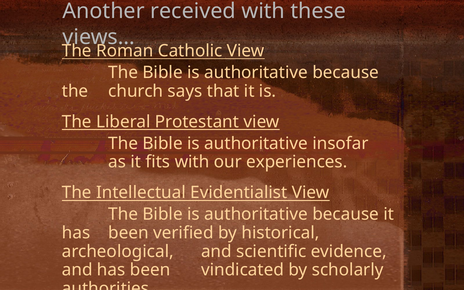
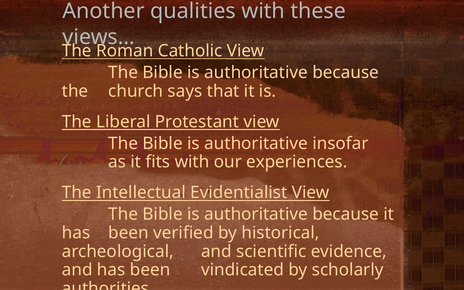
received: received -> qualities
